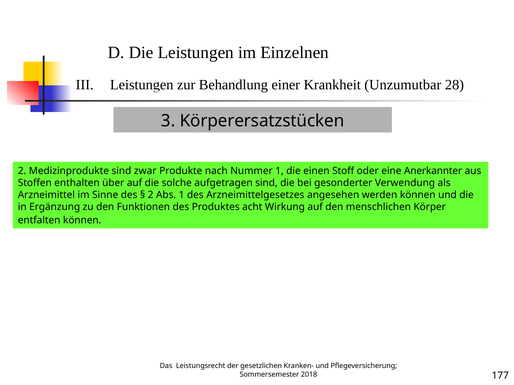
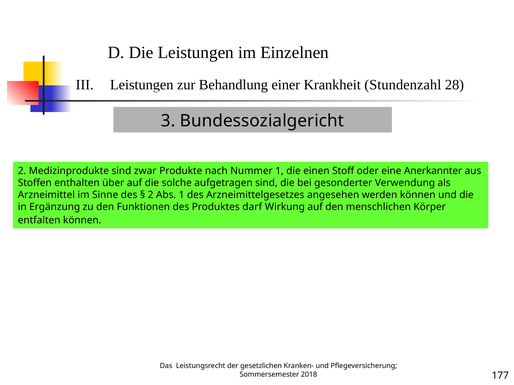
Unzumutbar: Unzumutbar -> Stundenzahl
Körperersatzstücken: Körperersatzstücken -> Bundessozialgericht
acht: acht -> darf
